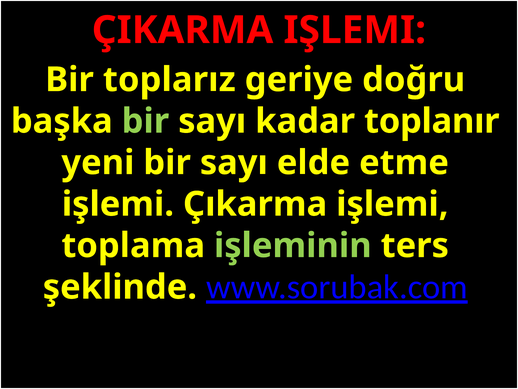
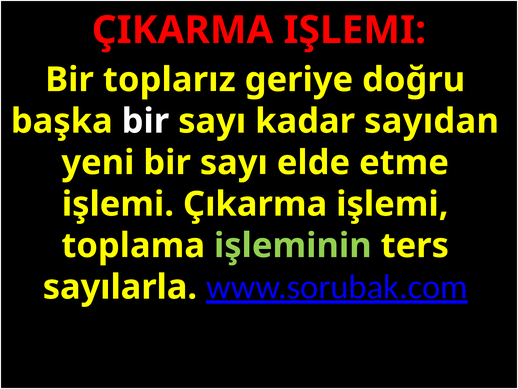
bir at (145, 121) colour: light green -> white
toplanır: toplanır -> sayıdan
şeklinde: şeklinde -> sayılarla
